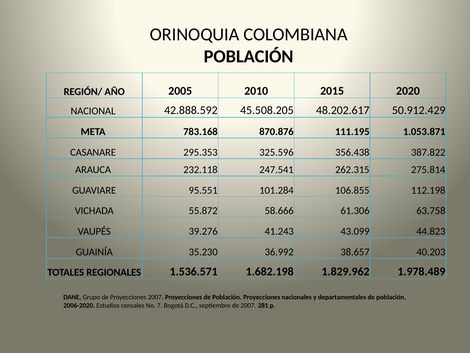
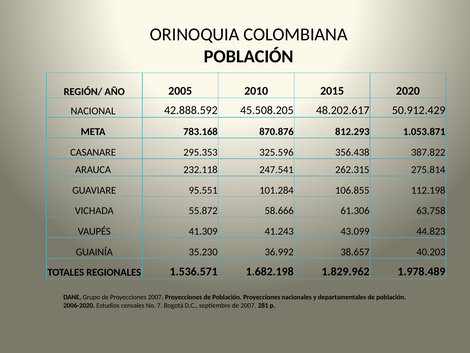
111.195: 111.195 -> 812.293
39.276: 39.276 -> 41.309
